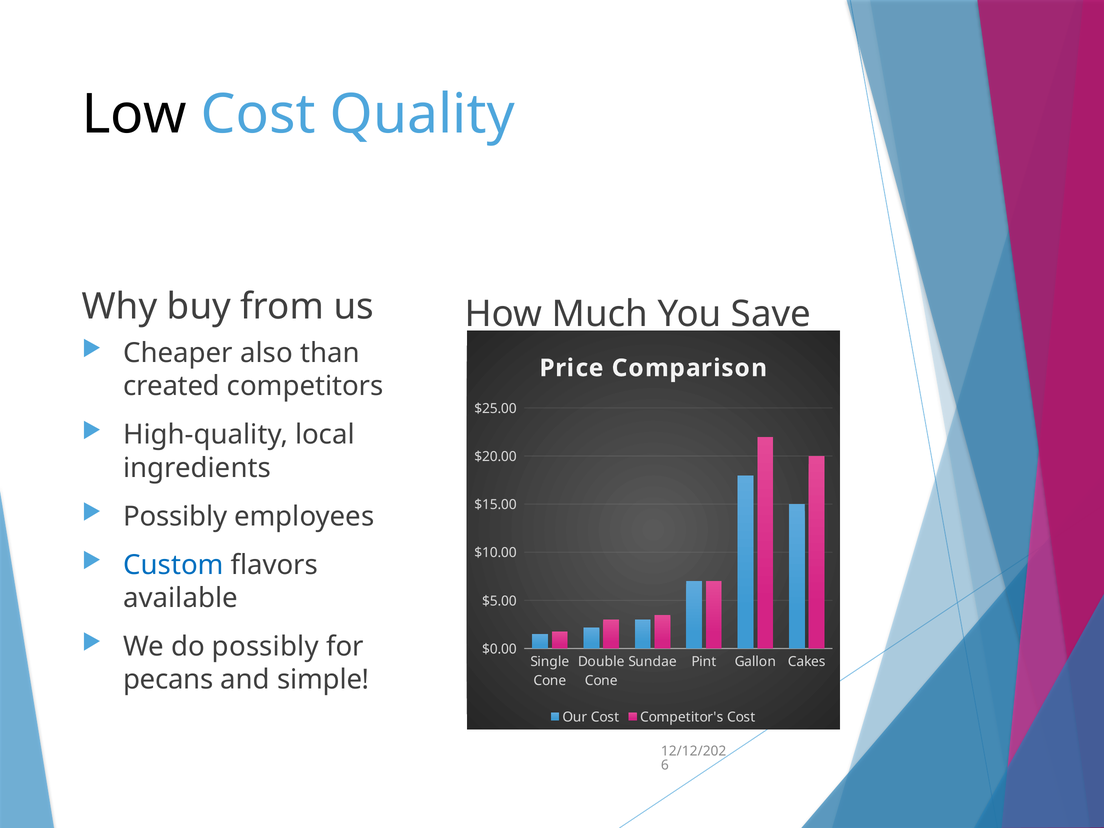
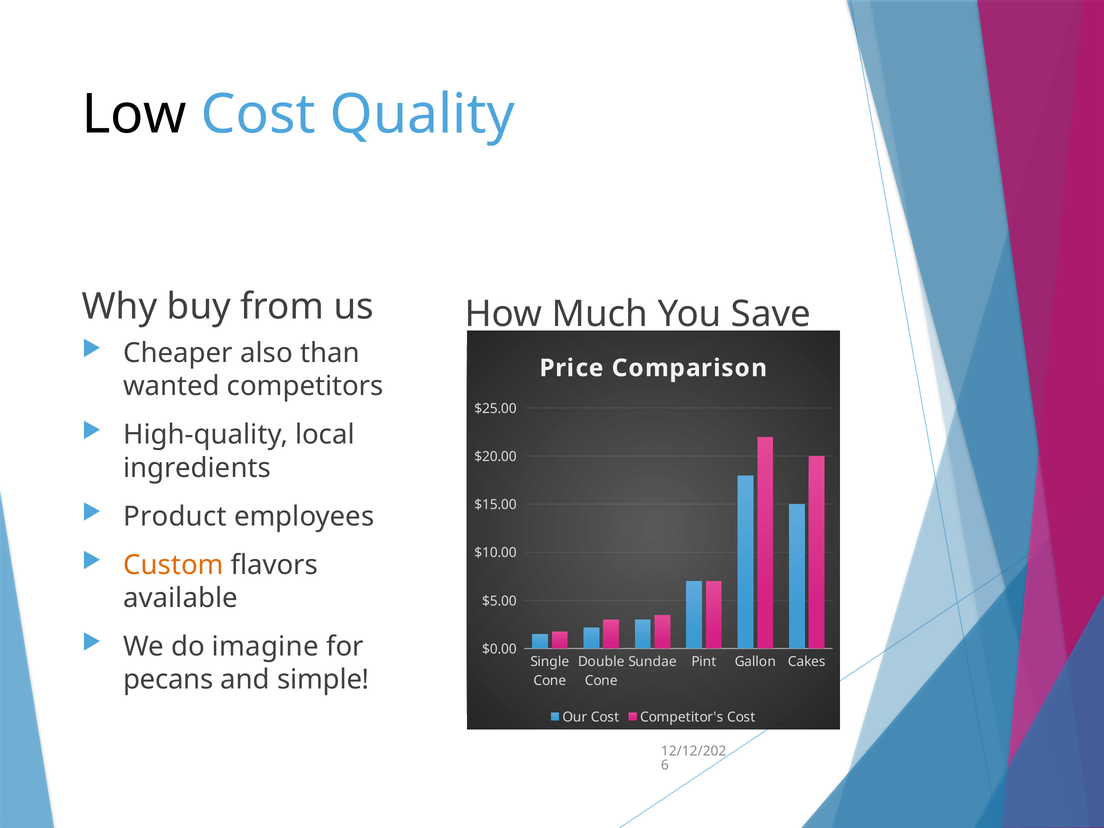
created: created -> wanted
Possibly at (175, 516): Possibly -> Product
Custom colour: blue -> orange
do possibly: possibly -> imagine
